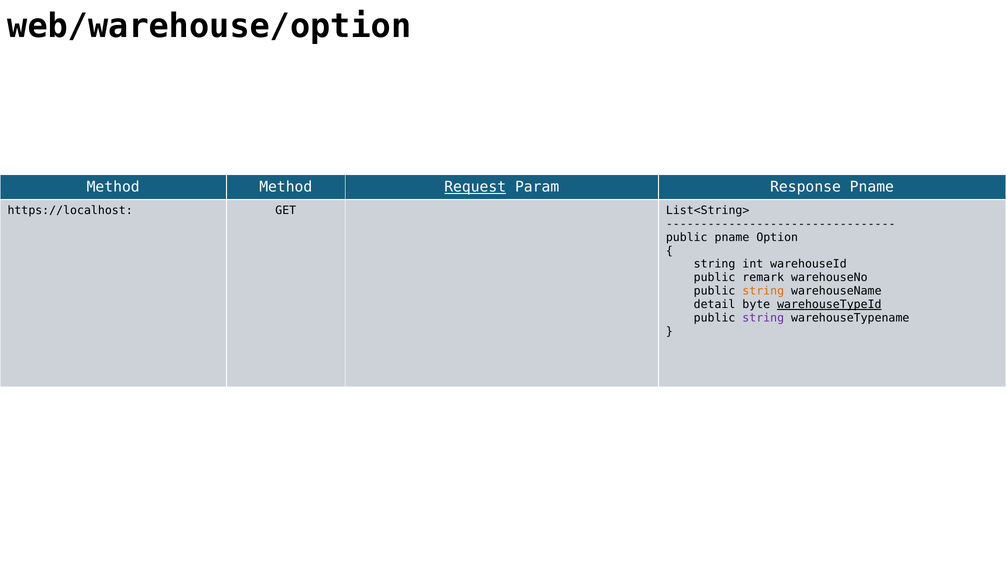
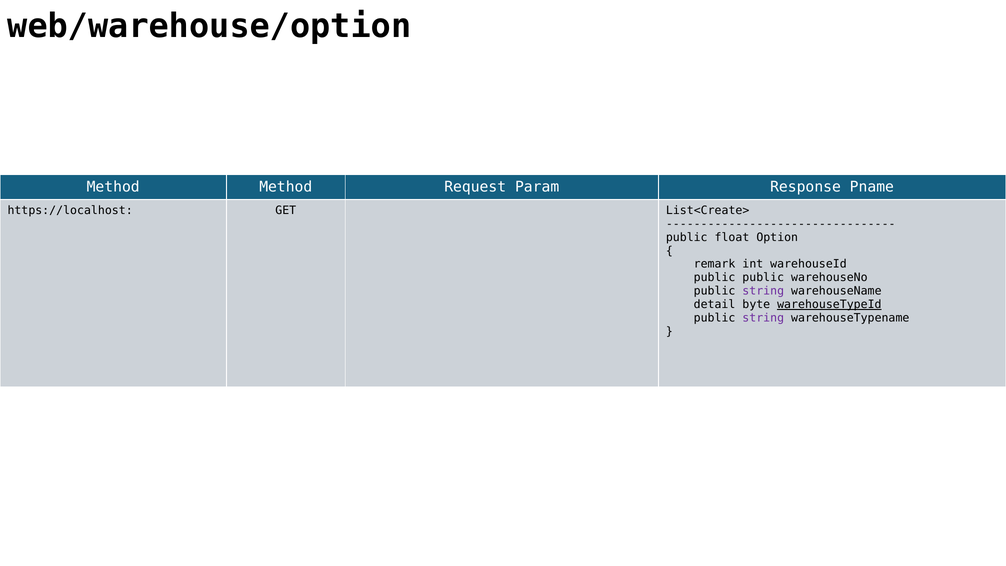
Request underline: present -> none
List<String>: List<String> -> List<Create>
public pname: pname -> float
string at (715, 264): string -> remark
public remark: remark -> public
string at (763, 291) colour: orange -> purple
